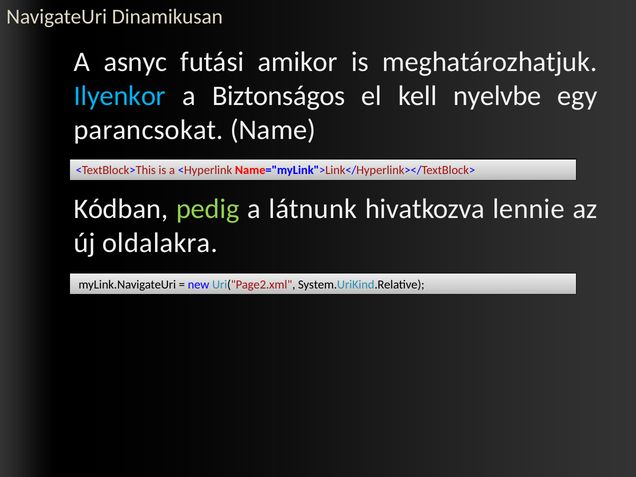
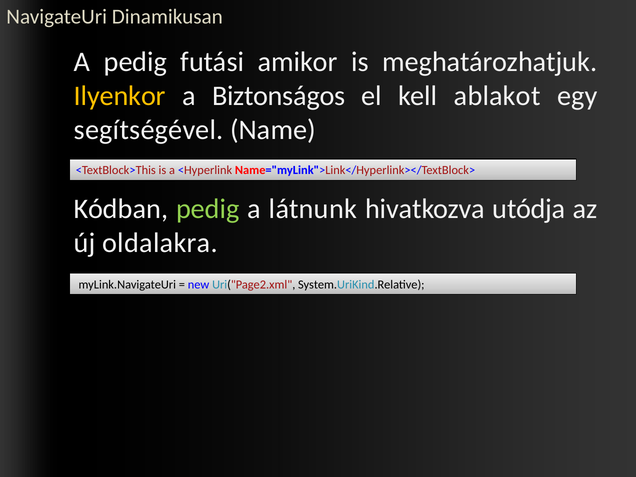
A asnyc: asnyc -> pedig
Ilyenkor colour: light blue -> yellow
nyelvbe: nyelvbe -> ablakot
parancsokat: parancsokat -> segítségével
lennie: lennie -> utódja
